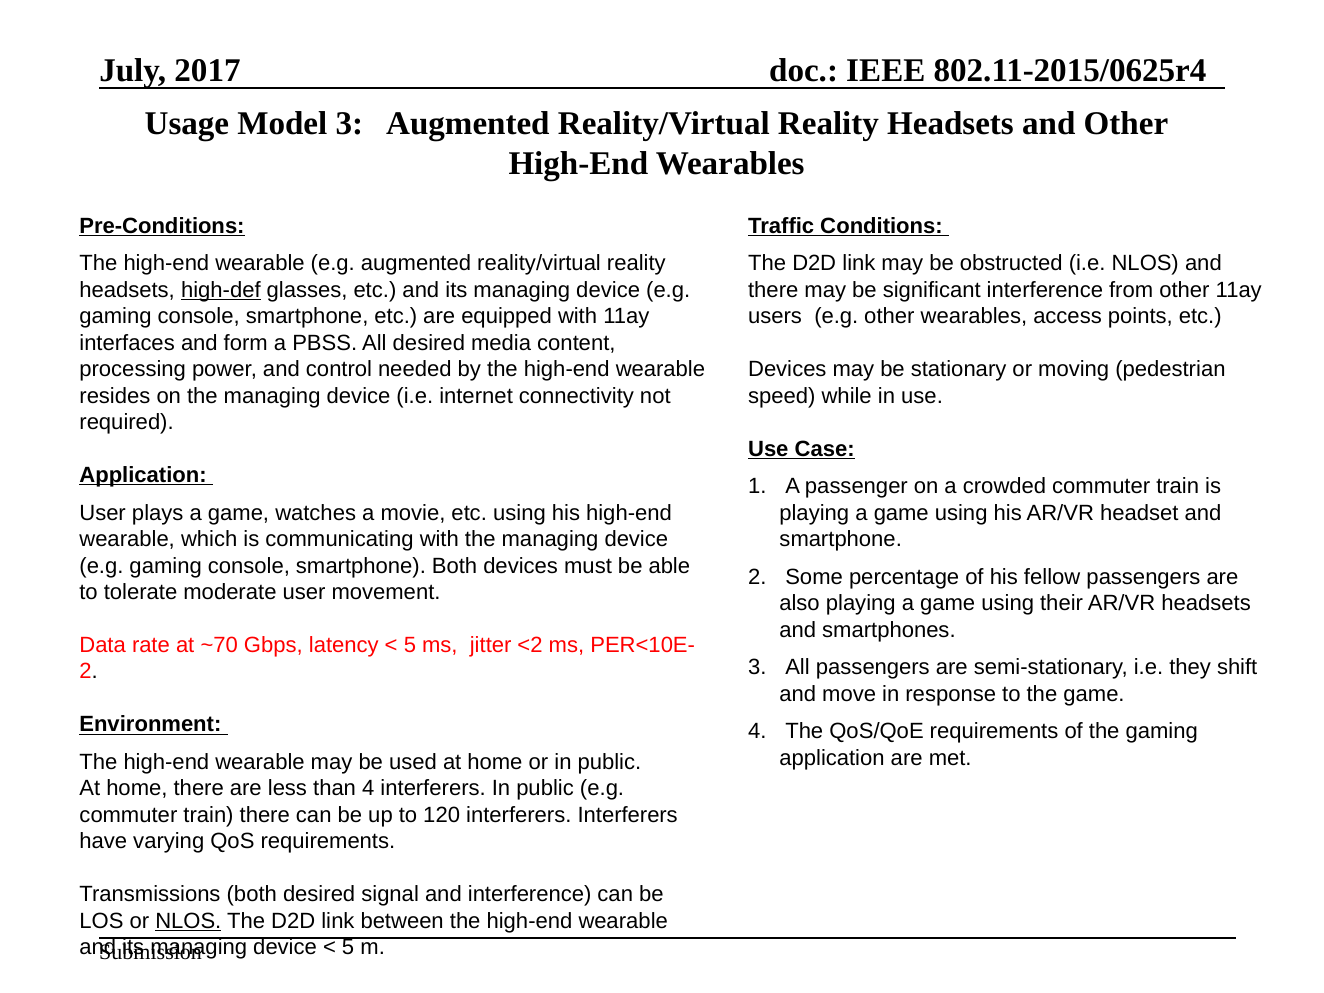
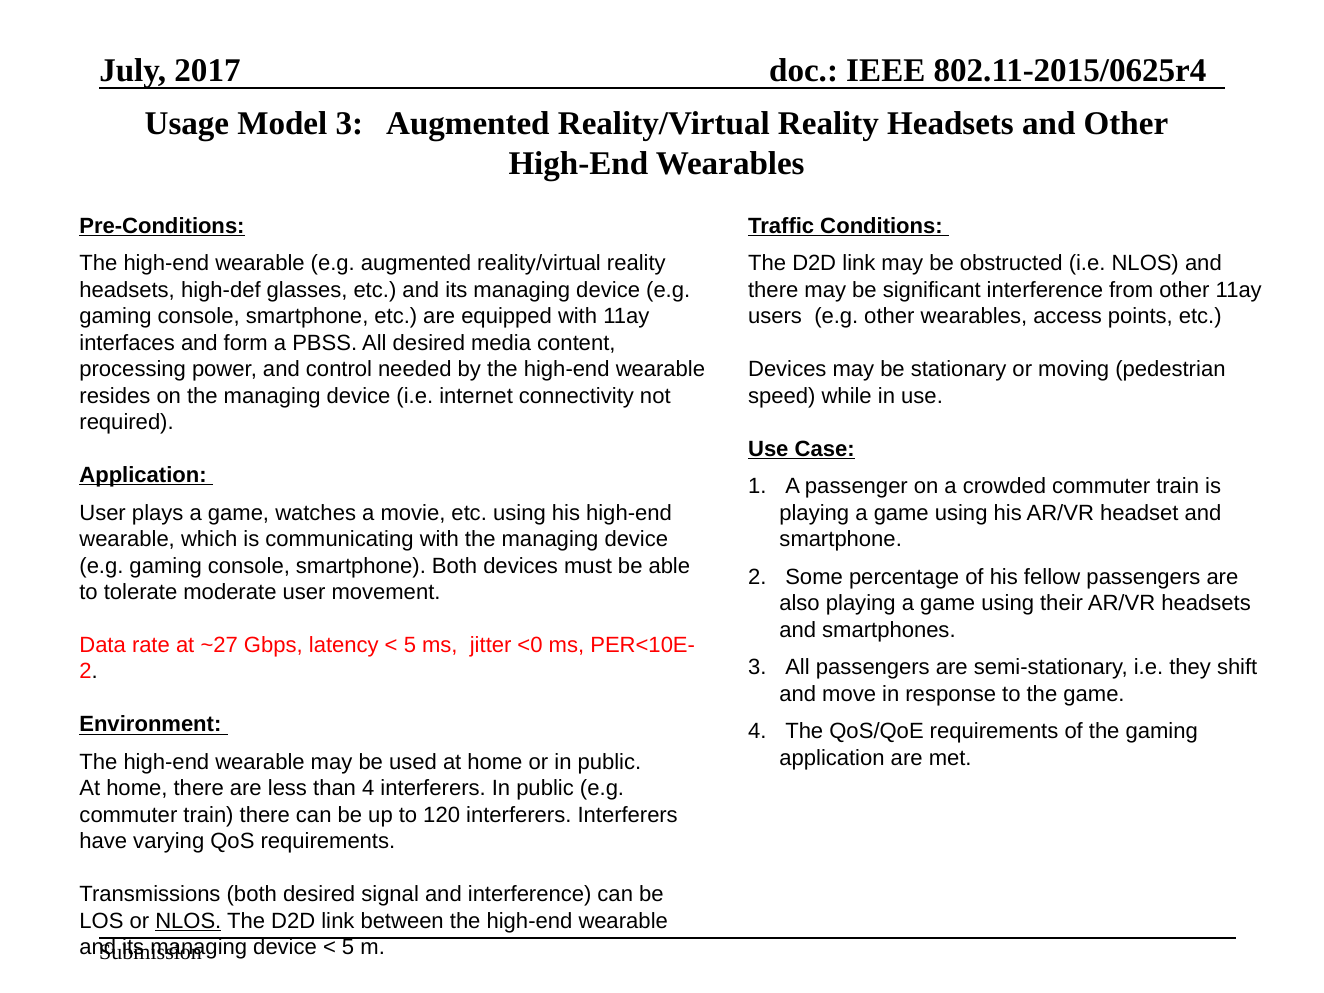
high-def underline: present -> none
~70: ~70 -> ~27
<2: <2 -> <0
